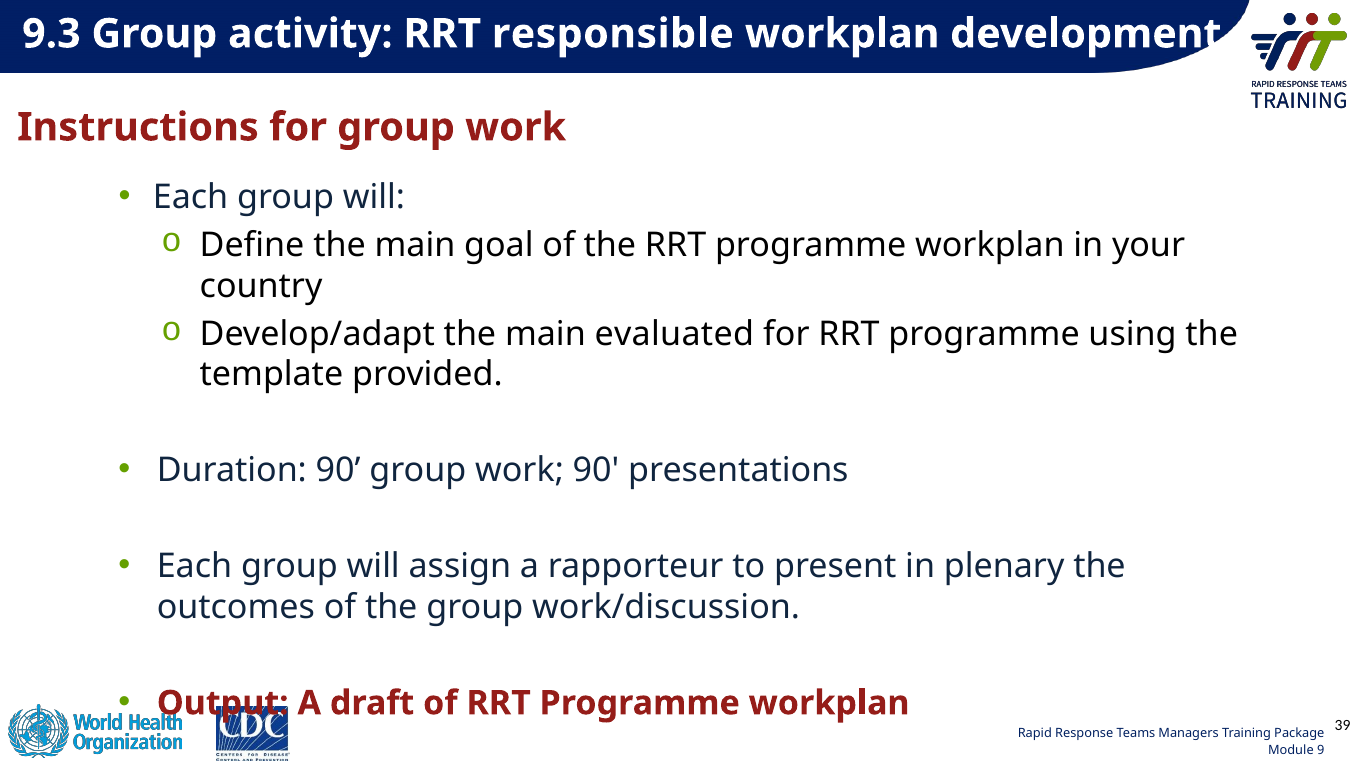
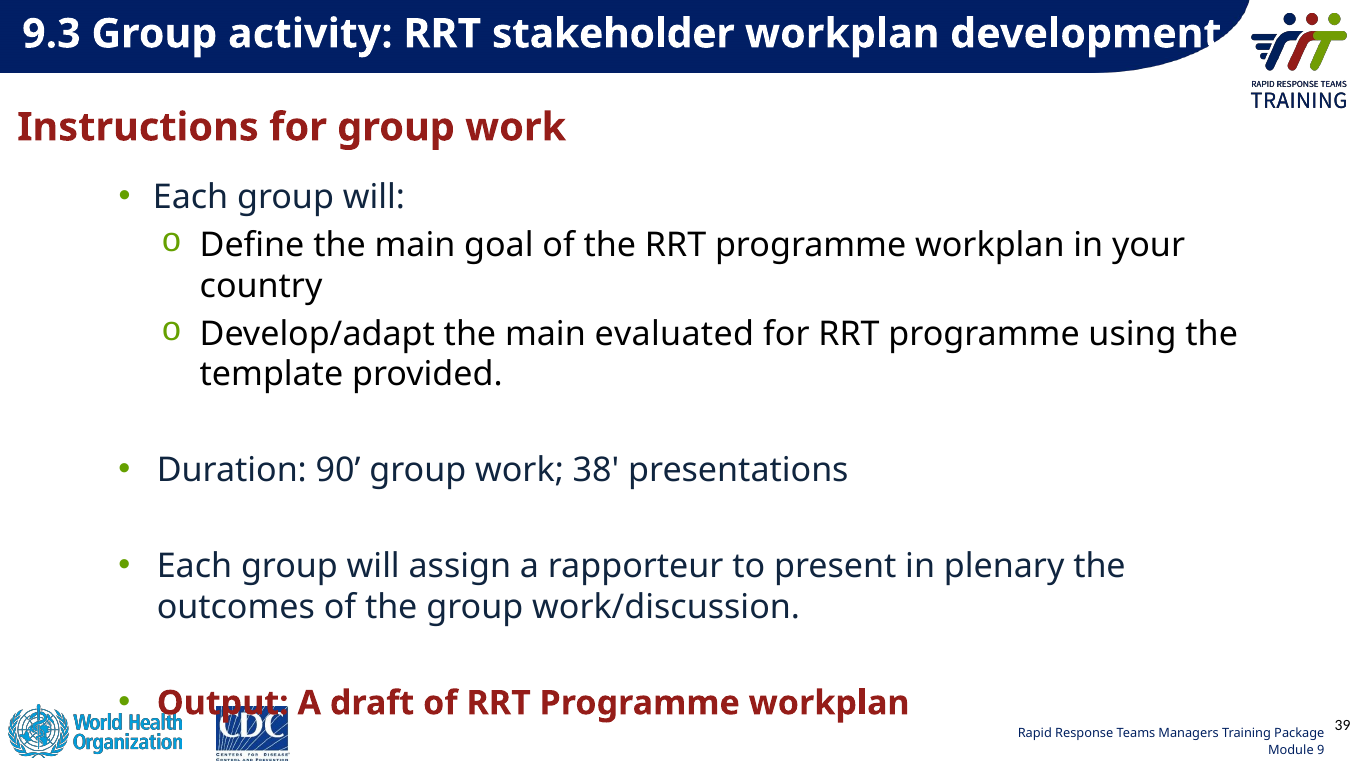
responsible: responsible -> stakeholder
work 90: 90 -> 38
